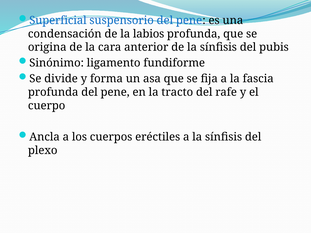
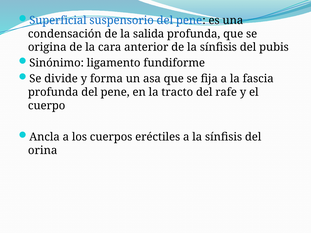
labios: labios -> salida
plexo: plexo -> orina
